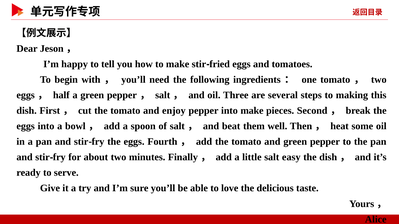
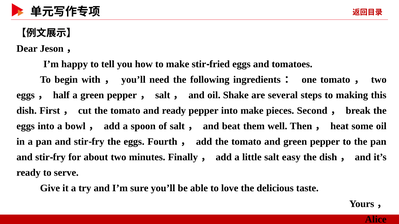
Three: Three -> Shake
and enjoy: enjoy -> ready
